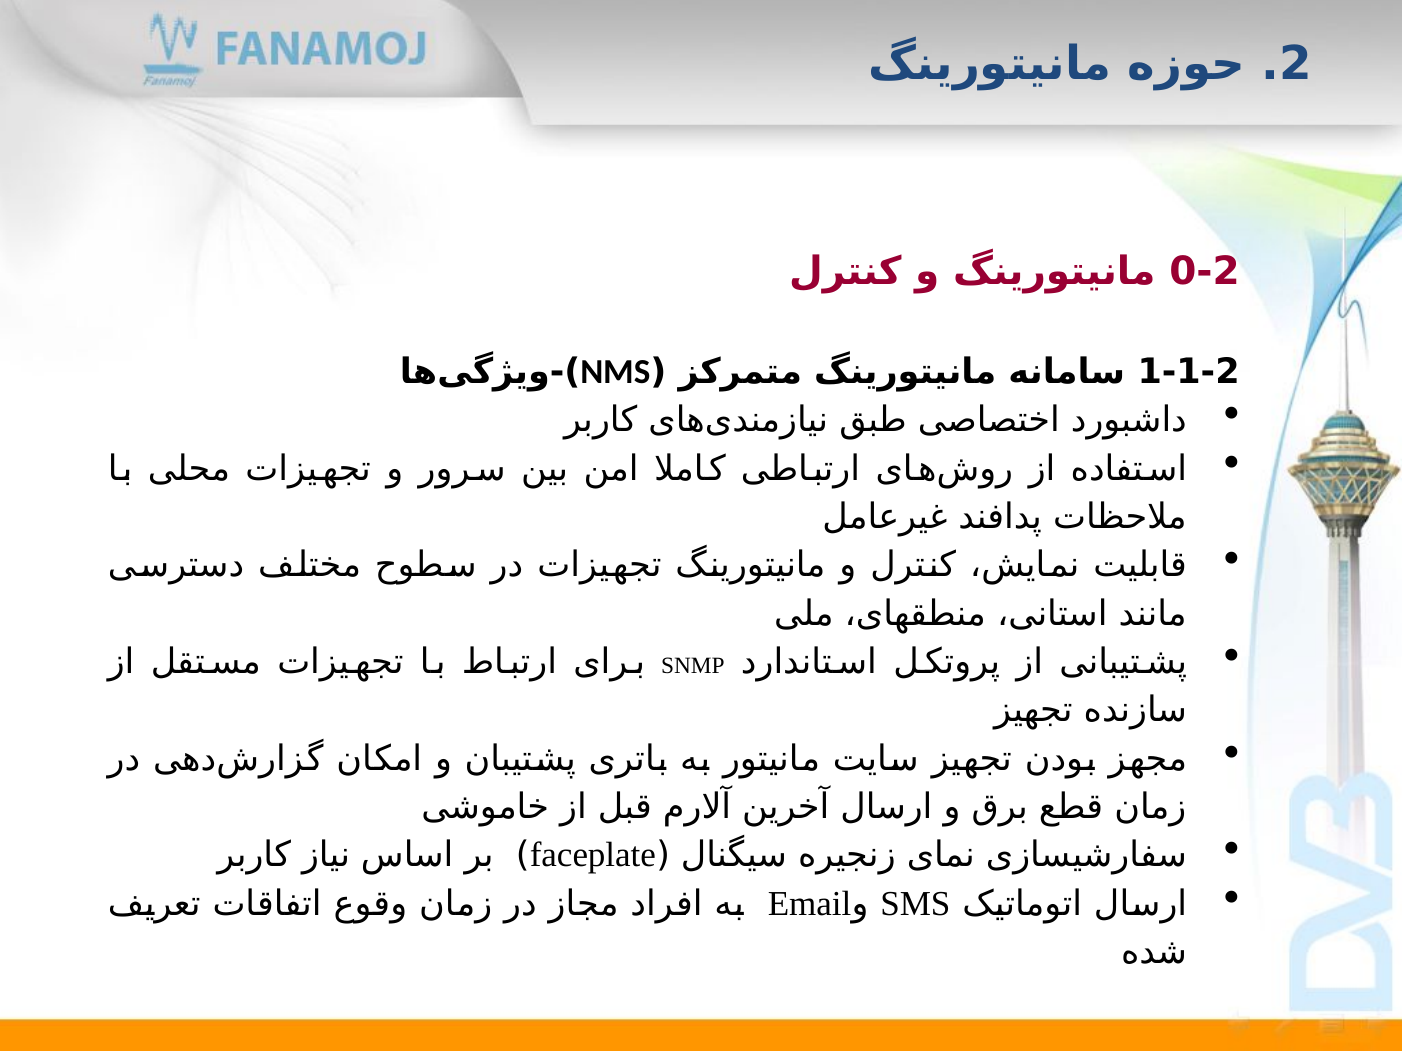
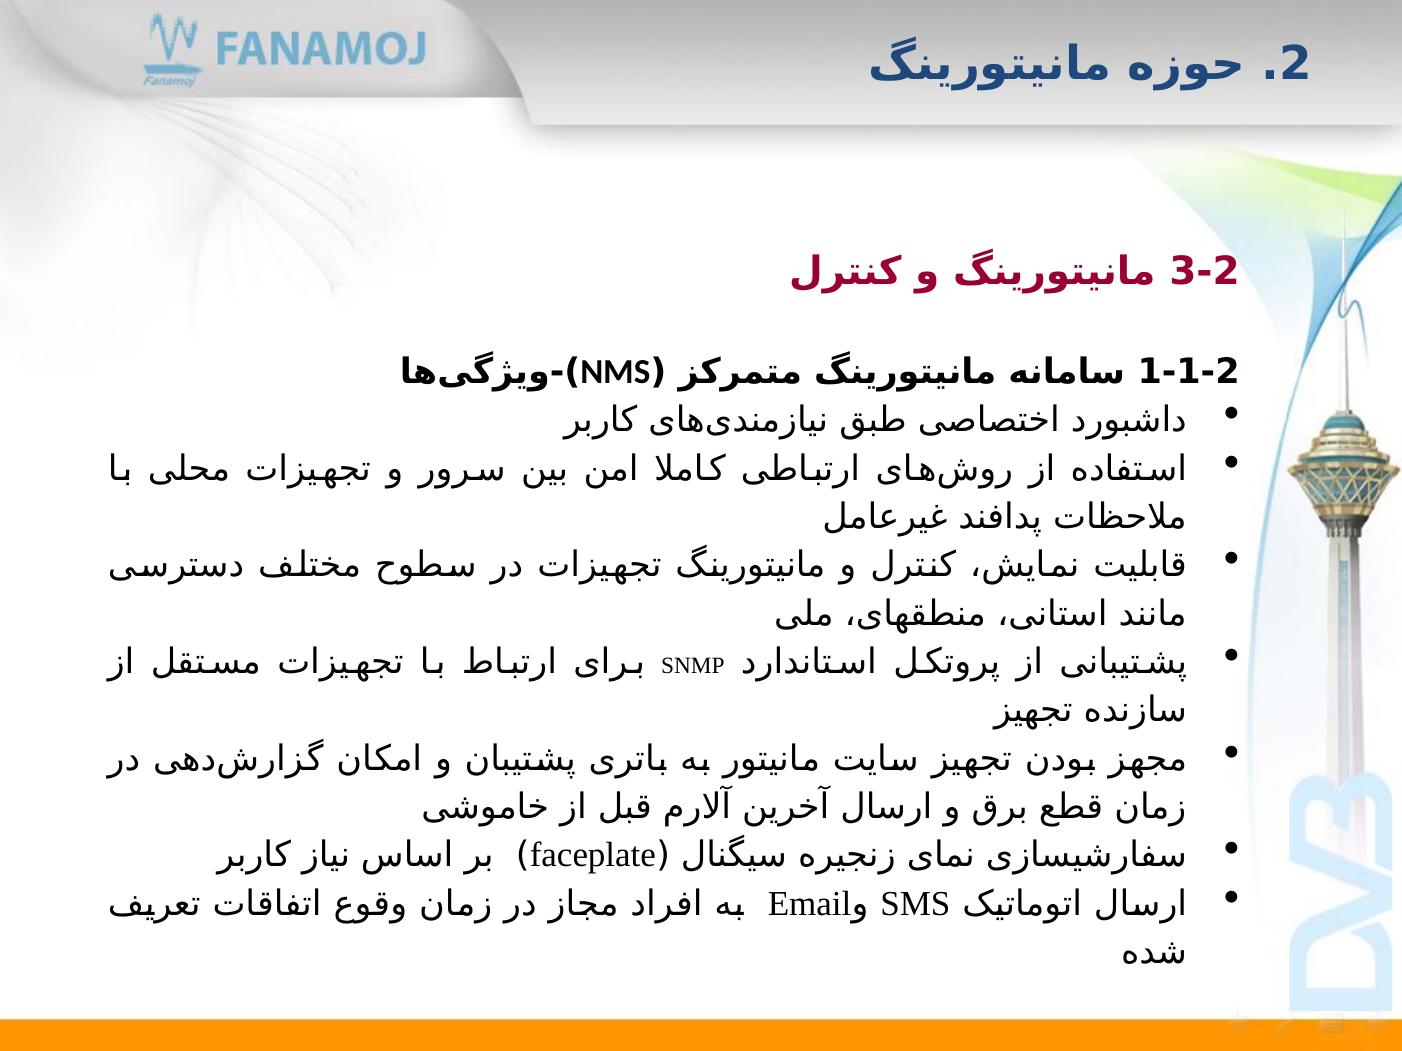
0-2: 0-2 -> 3-2
